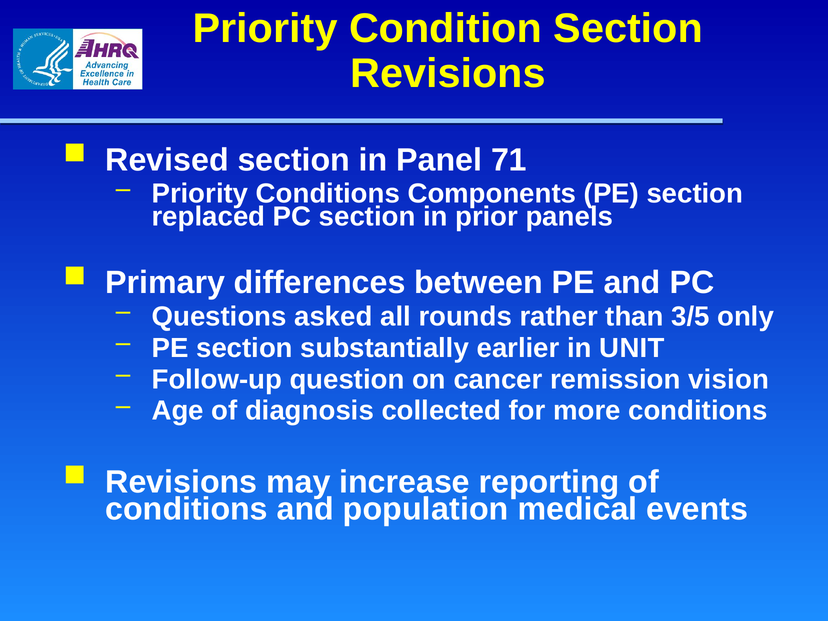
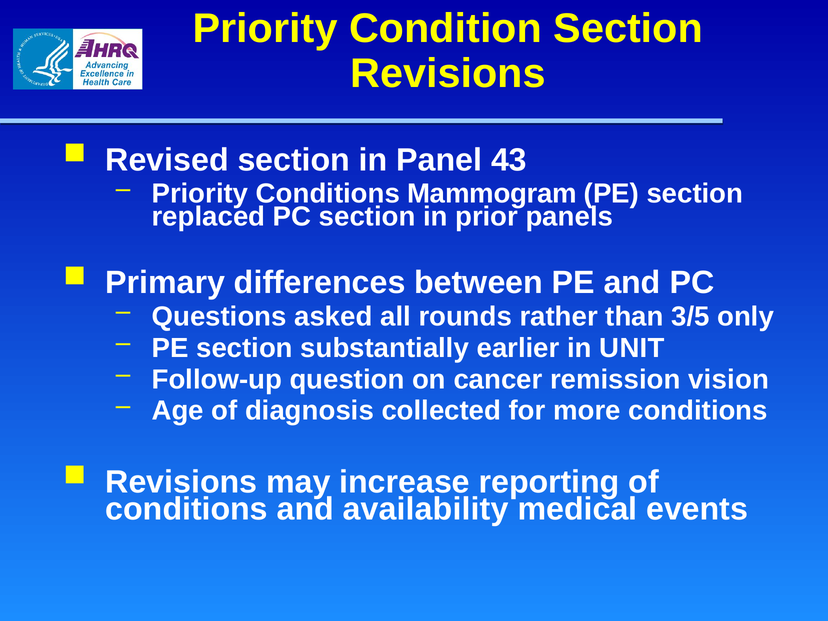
71: 71 -> 43
Components: Components -> Mammogram
population: population -> availability
